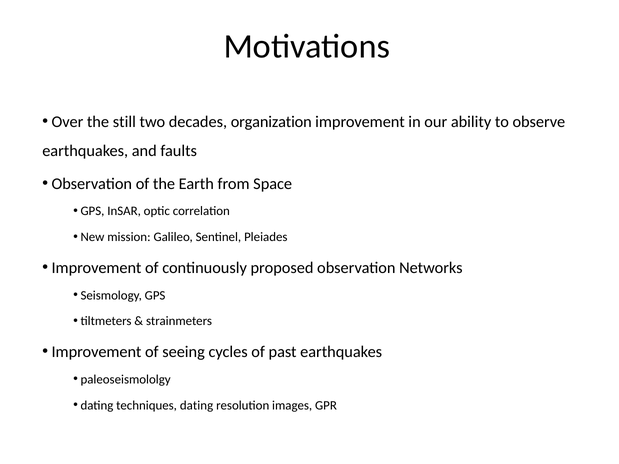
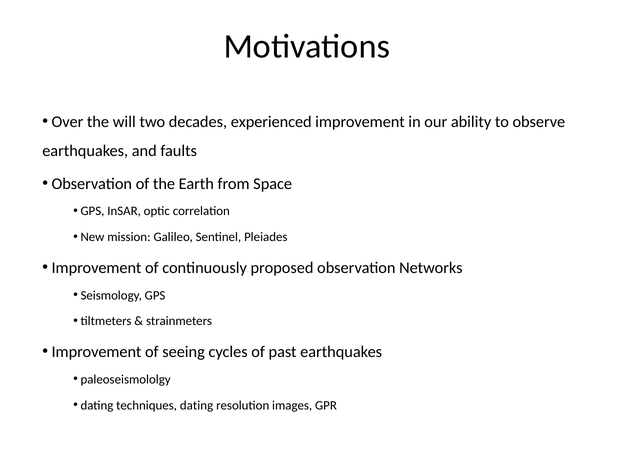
still: still -> will
organization: organization -> experienced
